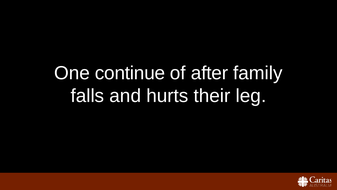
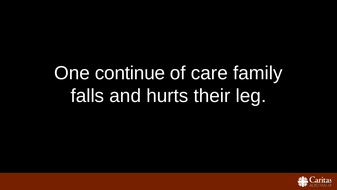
after: after -> care
